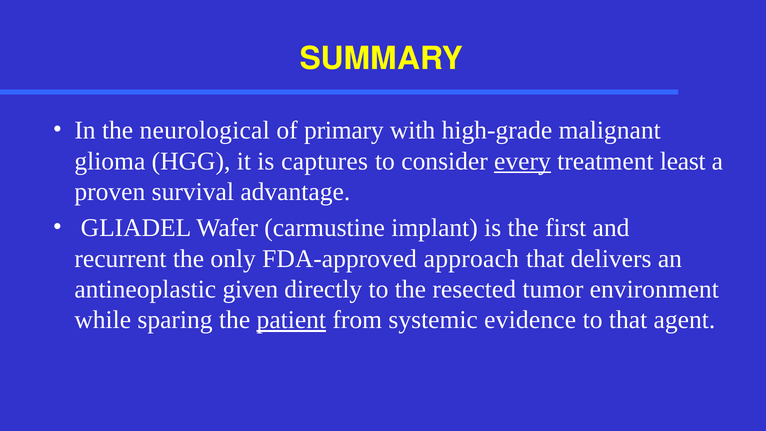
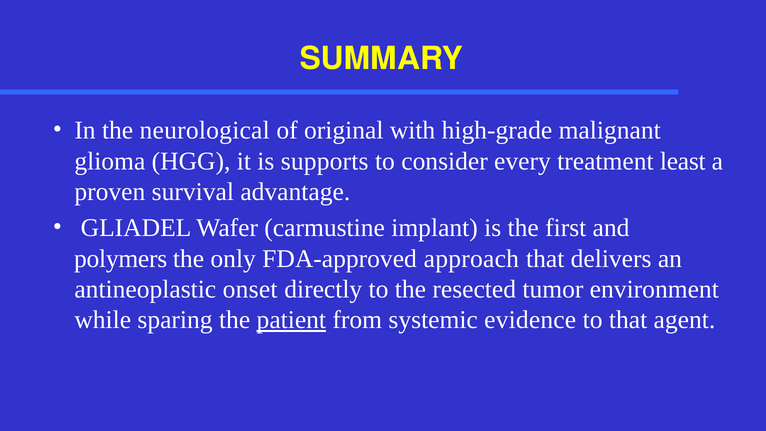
primary: primary -> original
captures: captures -> supports
every underline: present -> none
recurrent: recurrent -> polymers
given: given -> onset
